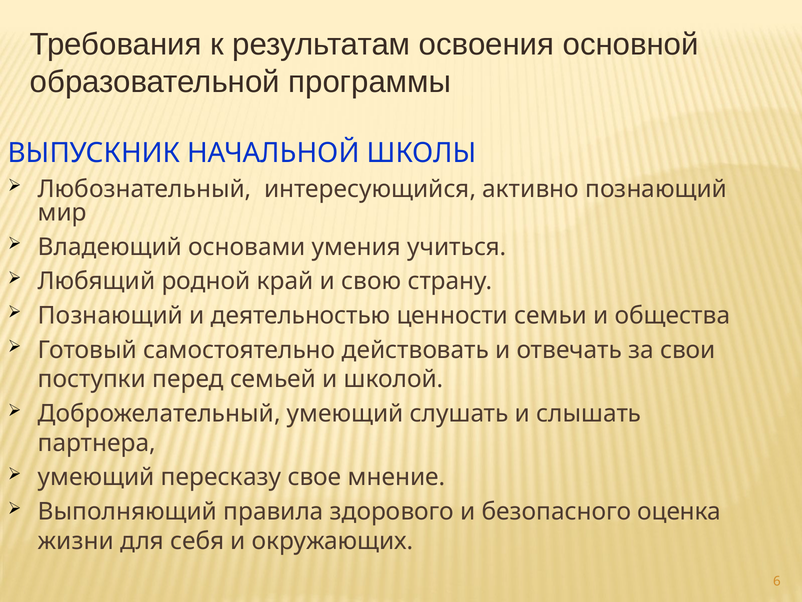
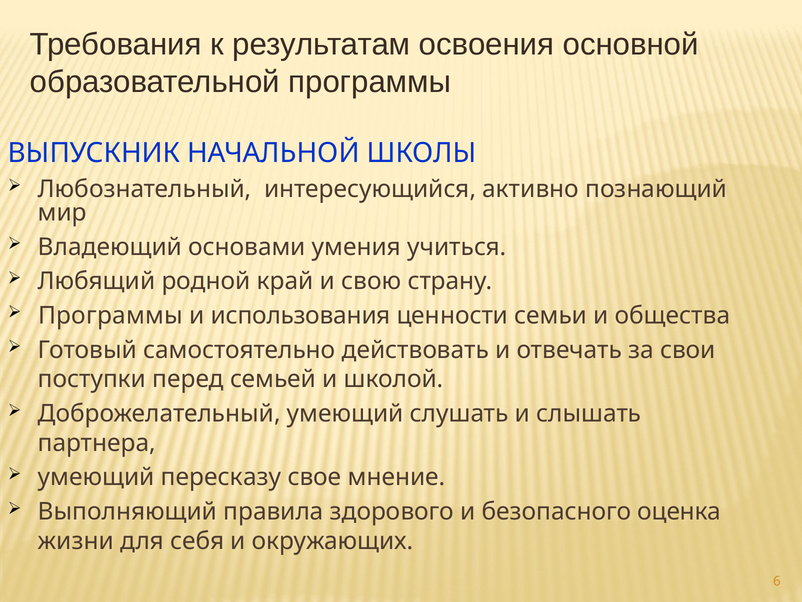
Познающий at (111, 315): Познающий -> Программы
деятельностью: деятельностью -> использования
